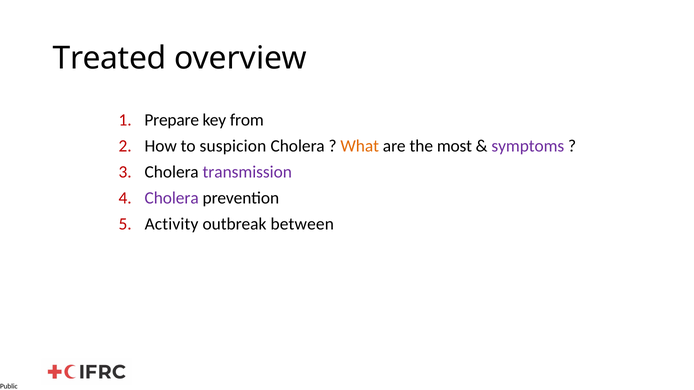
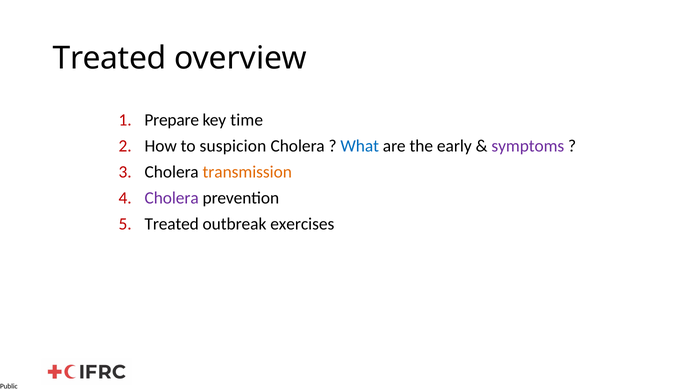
from: from -> time
What colour: orange -> blue
most: most -> early
transmission colour: purple -> orange
Activity at (172, 224): Activity -> Treated
between: between -> exercises
